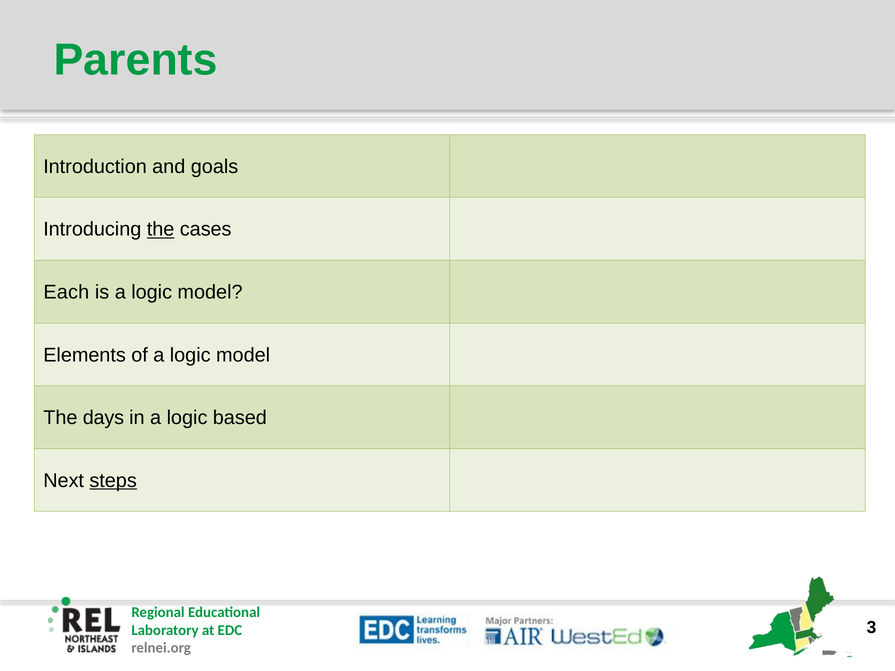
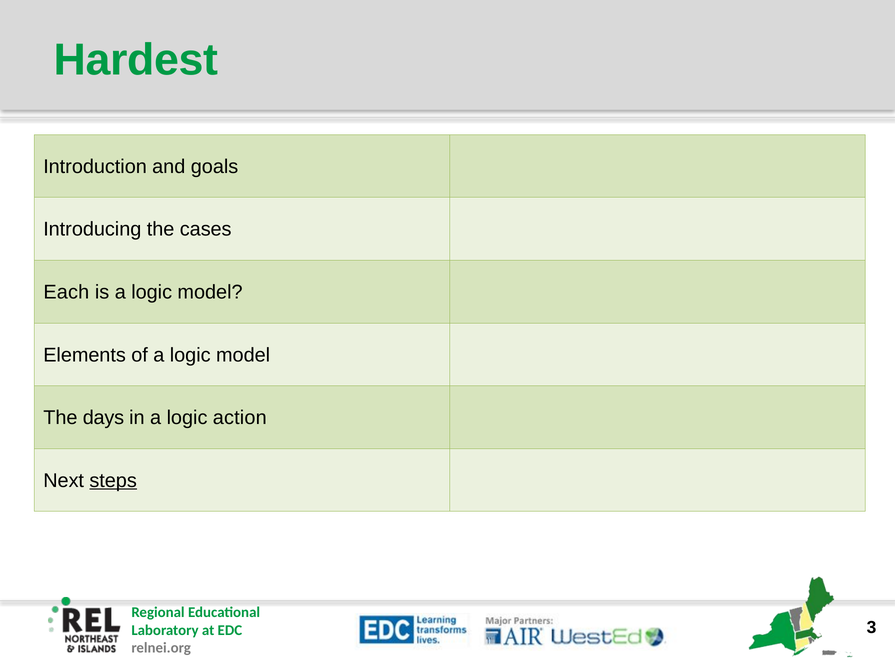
Parents: Parents -> Hardest
the at (161, 229) underline: present -> none
based: based -> action
